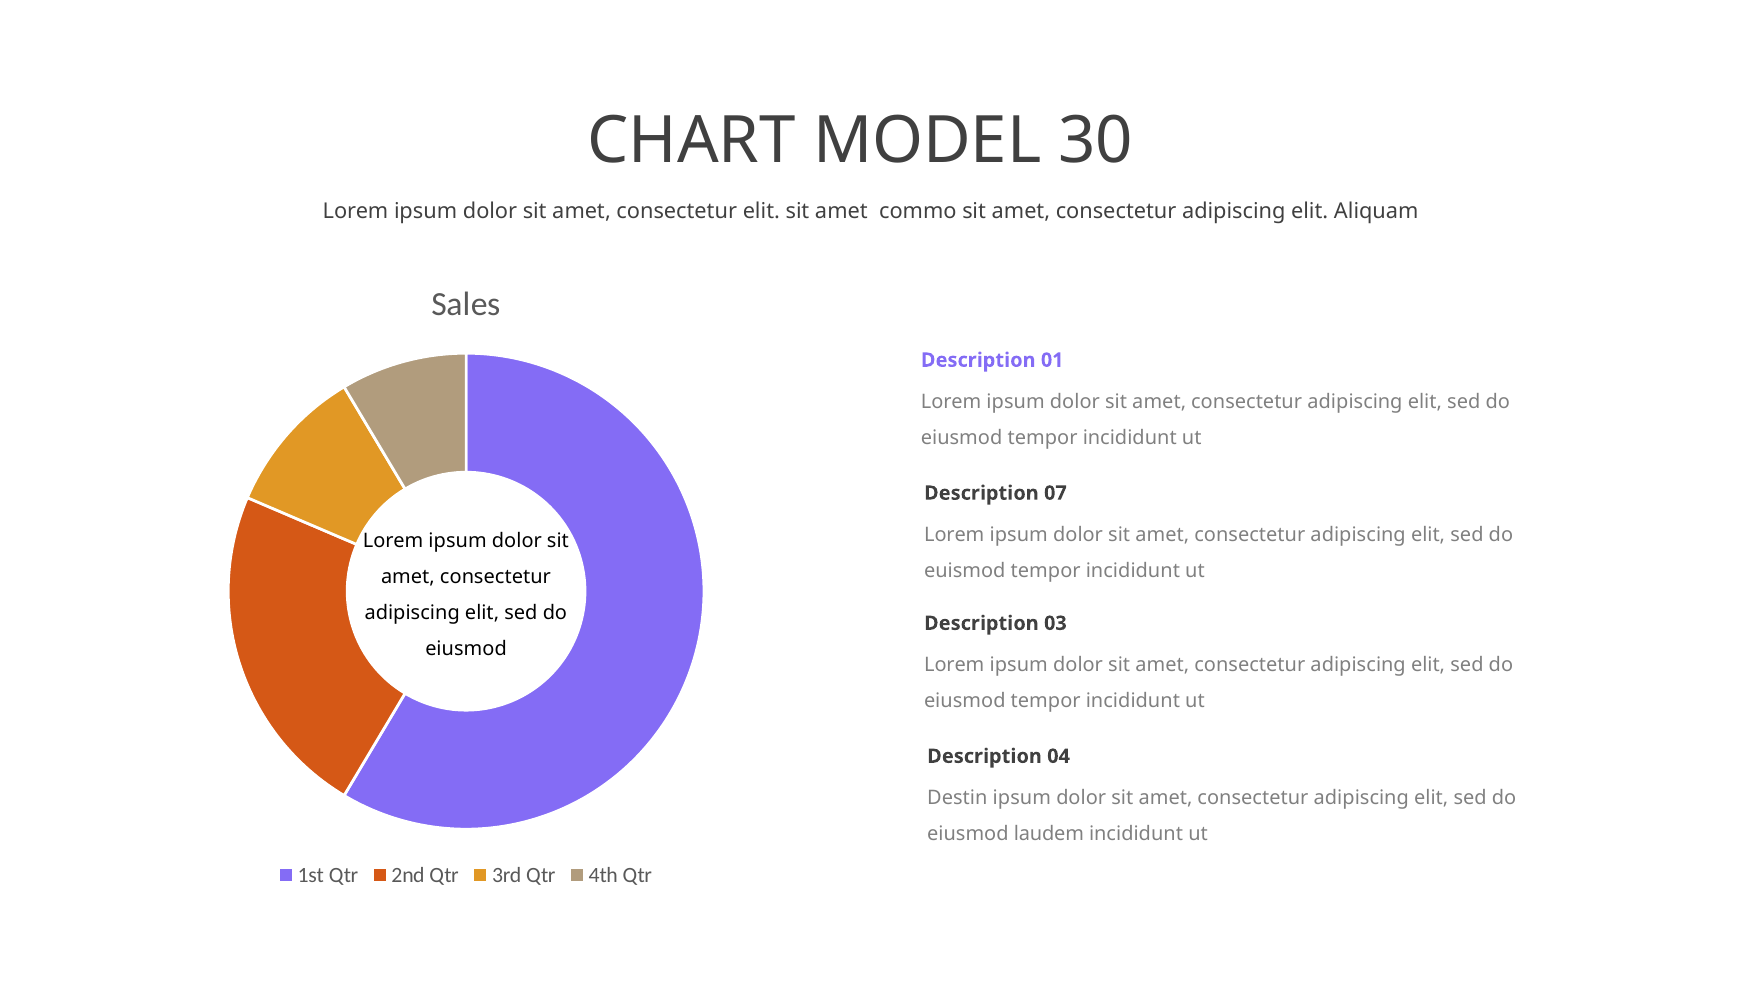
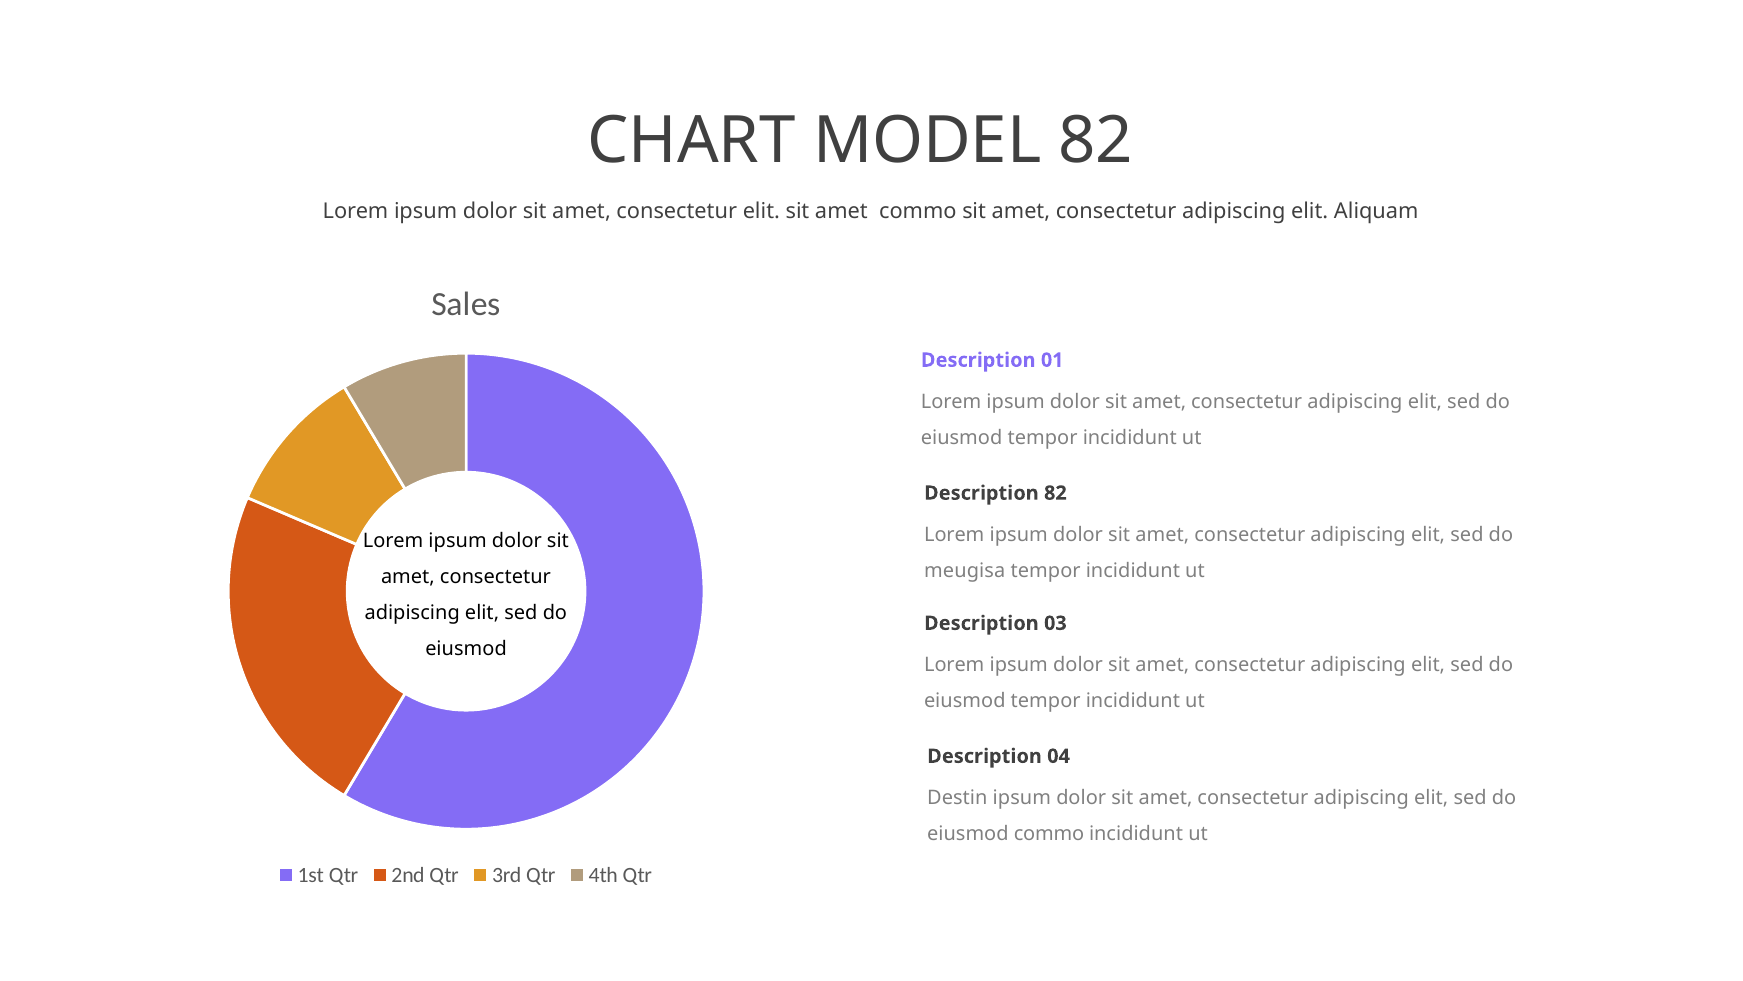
MODEL 30: 30 -> 82
Description 07: 07 -> 82
euismod: euismod -> meugisa
eiusmod laudem: laudem -> commo
